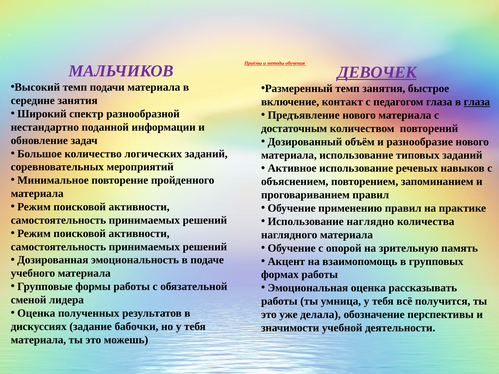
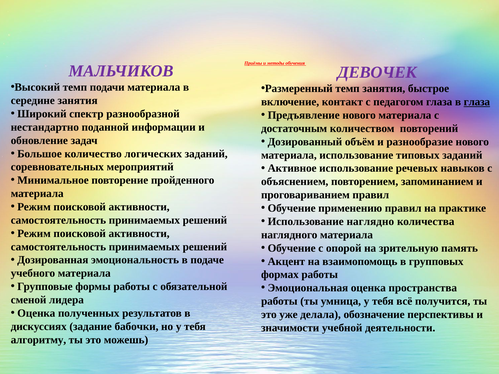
ДЕВОЧЕК underline: present -> none
рассказывать: рассказывать -> пространства
материала at (38, 340): материала -> алгоритму
